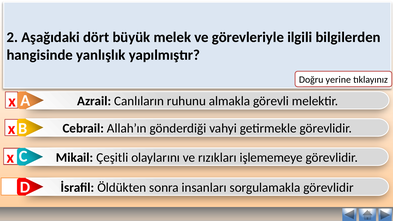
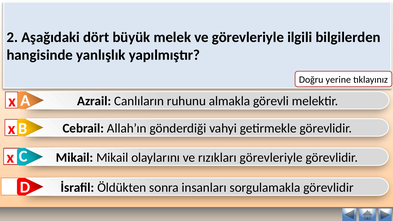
Mikail Çeşitli: Çeşitli -> Mikail
rızıkları işlememeye: işlememeye -> görevleriyle
